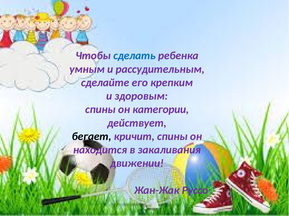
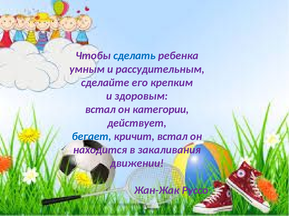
спины at (100, 110): спины -> встал
бегает colour: black -> blue
кричит спины: спины -> встал
